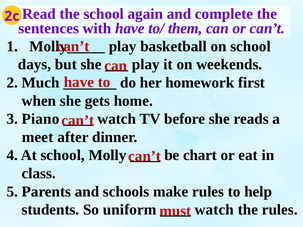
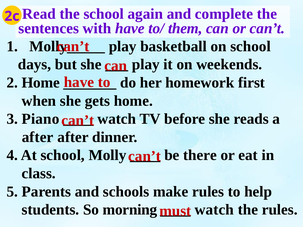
2 Much: Much -> Home
meet at (38, 137): meet -> after
chart: chart -> there
uniform: uniform -> morning
